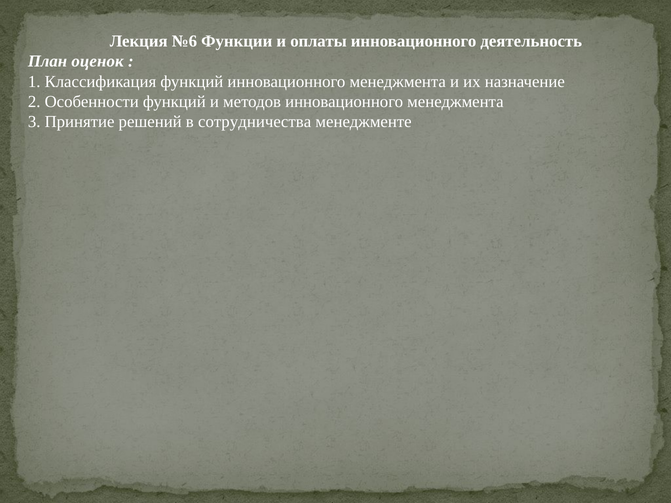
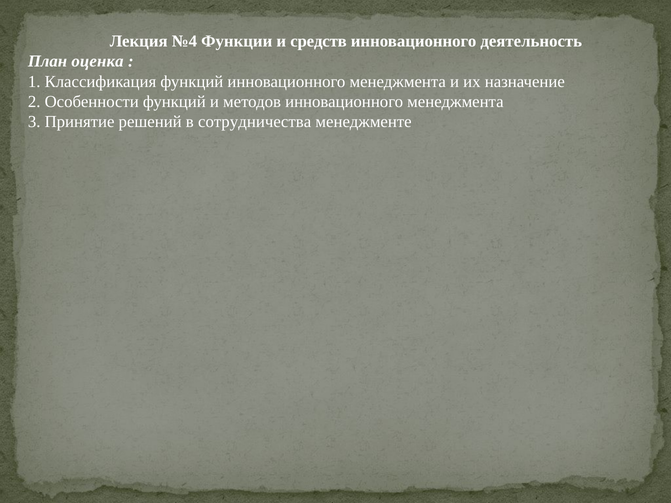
№6: №6 -> №4
оплаты: оплаты -> средств
оценок: оценок -> оценка
